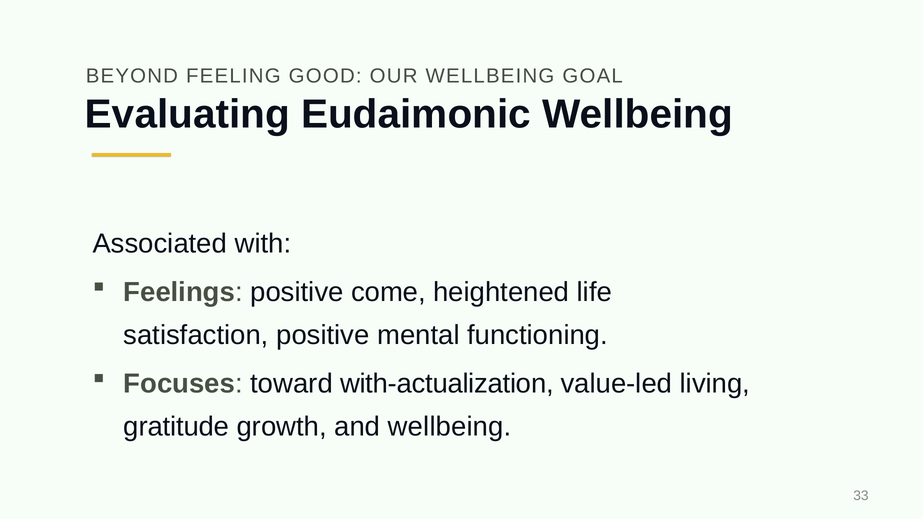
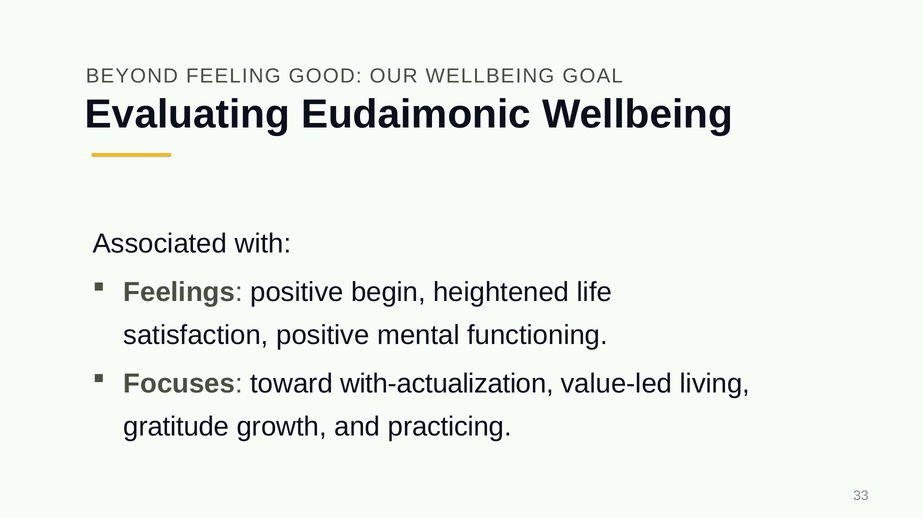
come: come -> begin
and wellbeing: wellbeing -> practicing
